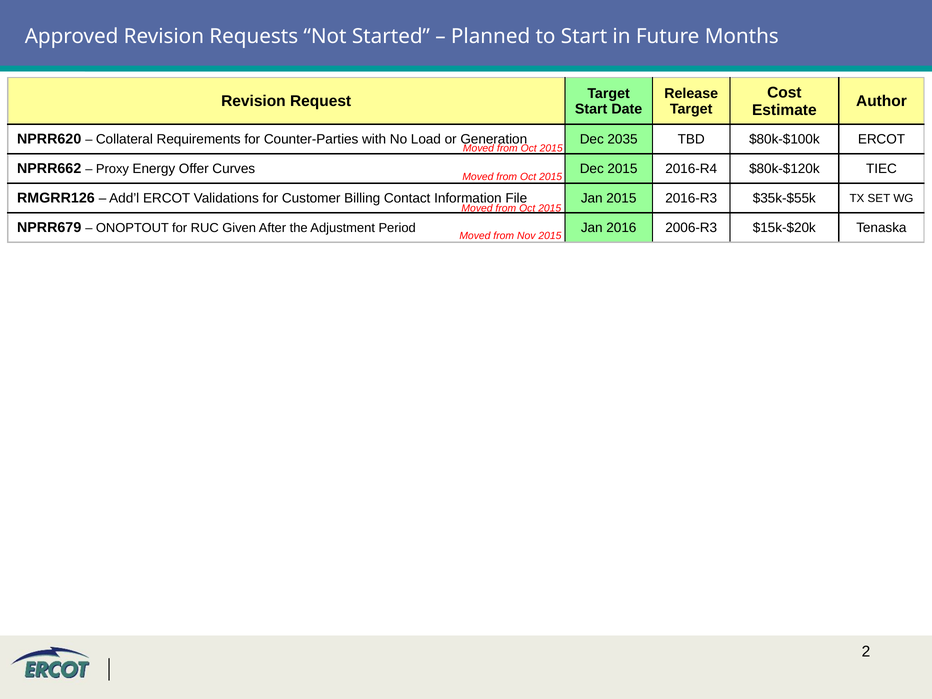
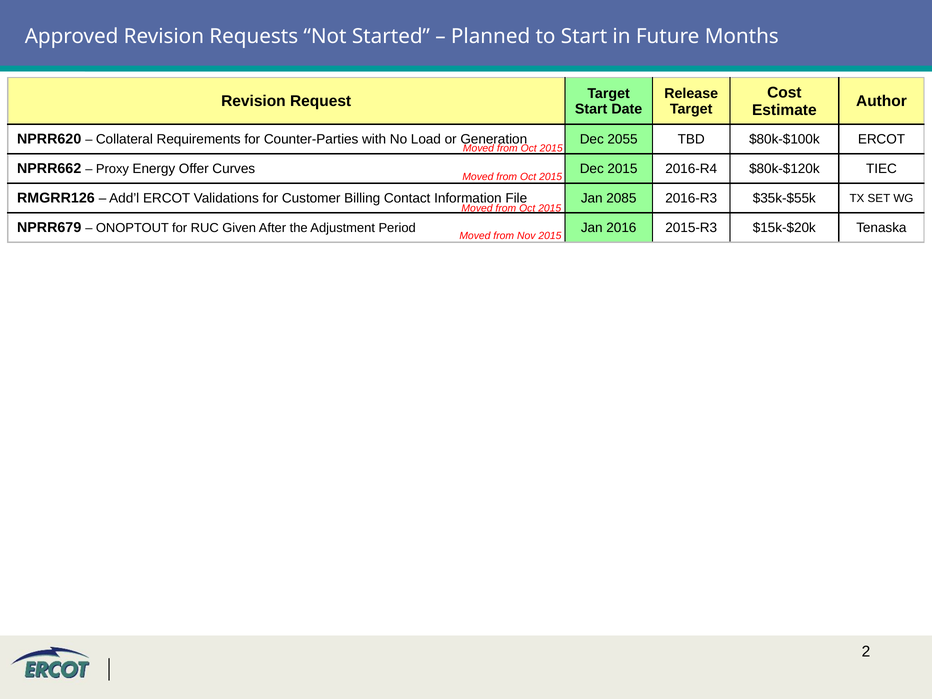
2035: 2035 -> 2055
Jan 2015: 2015 -> 2085
2006-R3: 2006-R3 -> 2015-R3
